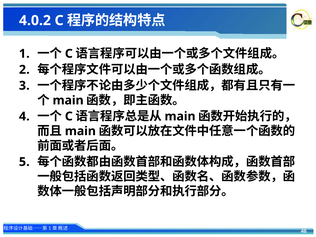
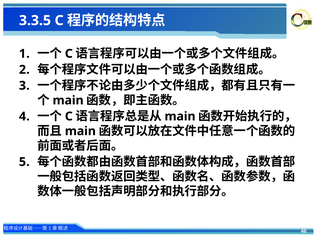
4.0.2: 4.0.2 -> 3.3.5
